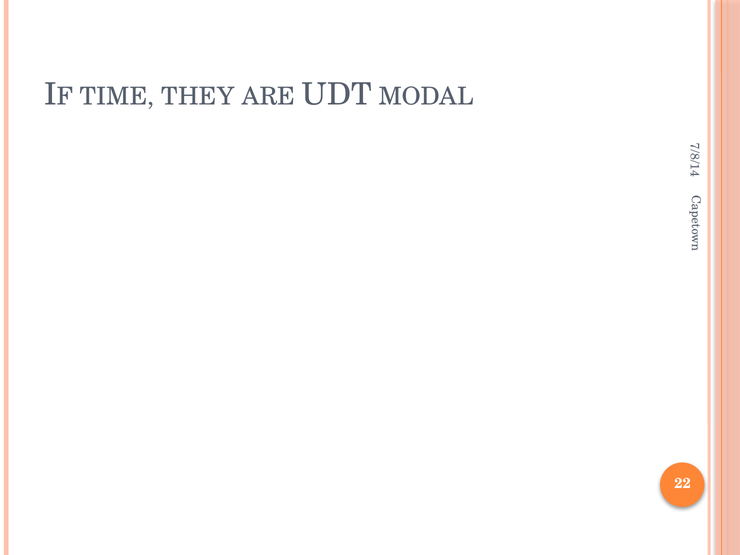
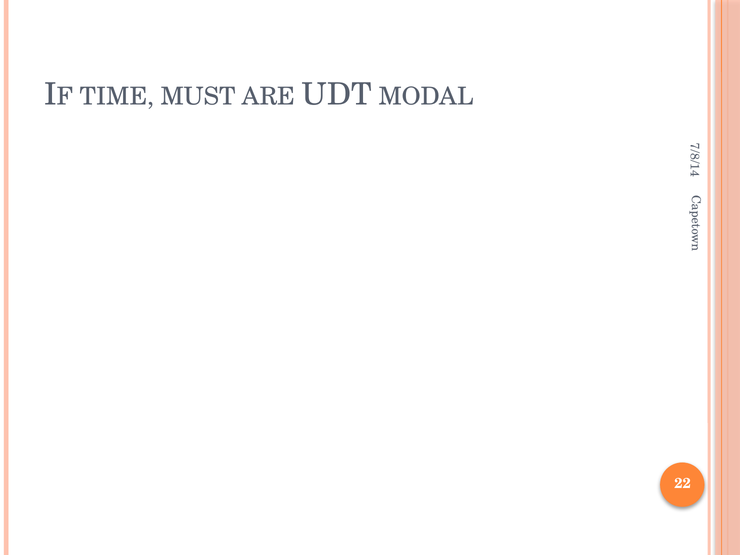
THEY: THEY -> MUST
